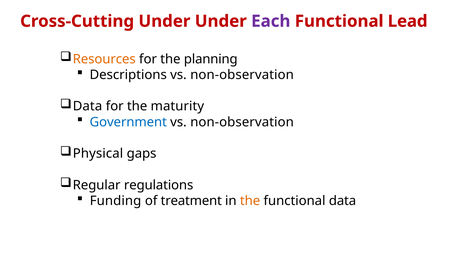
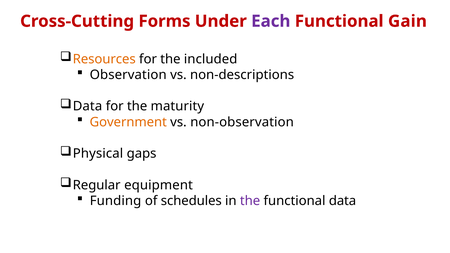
Cross-Cutting Under: Under -> Forms
Lead: Lead -> Gain
planning: planning -> included
Descriptions: Descriptions -> Observation
non-observation at (242, 75): non-observation -> non-descriptions
Government colour: blue -> orange
regulations: regulations -> equipment
treatment: treatment -> schedules
the at (250, 201) colour: orange -> purple
